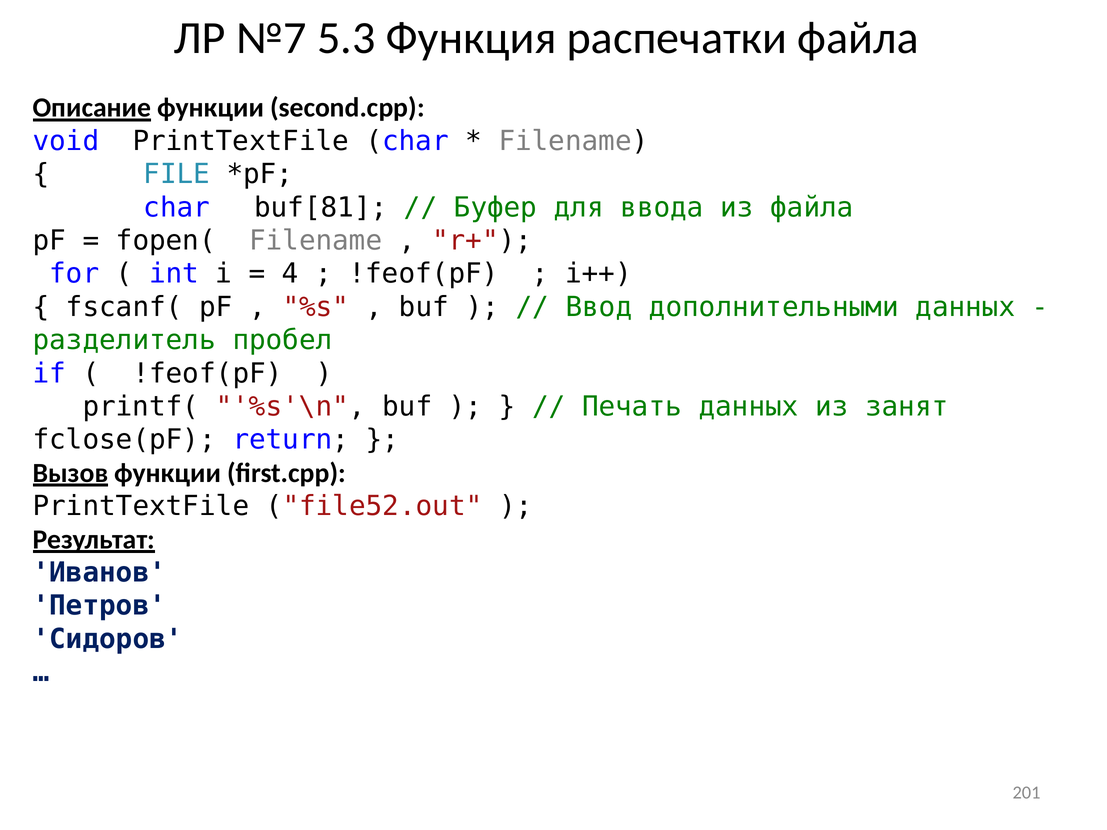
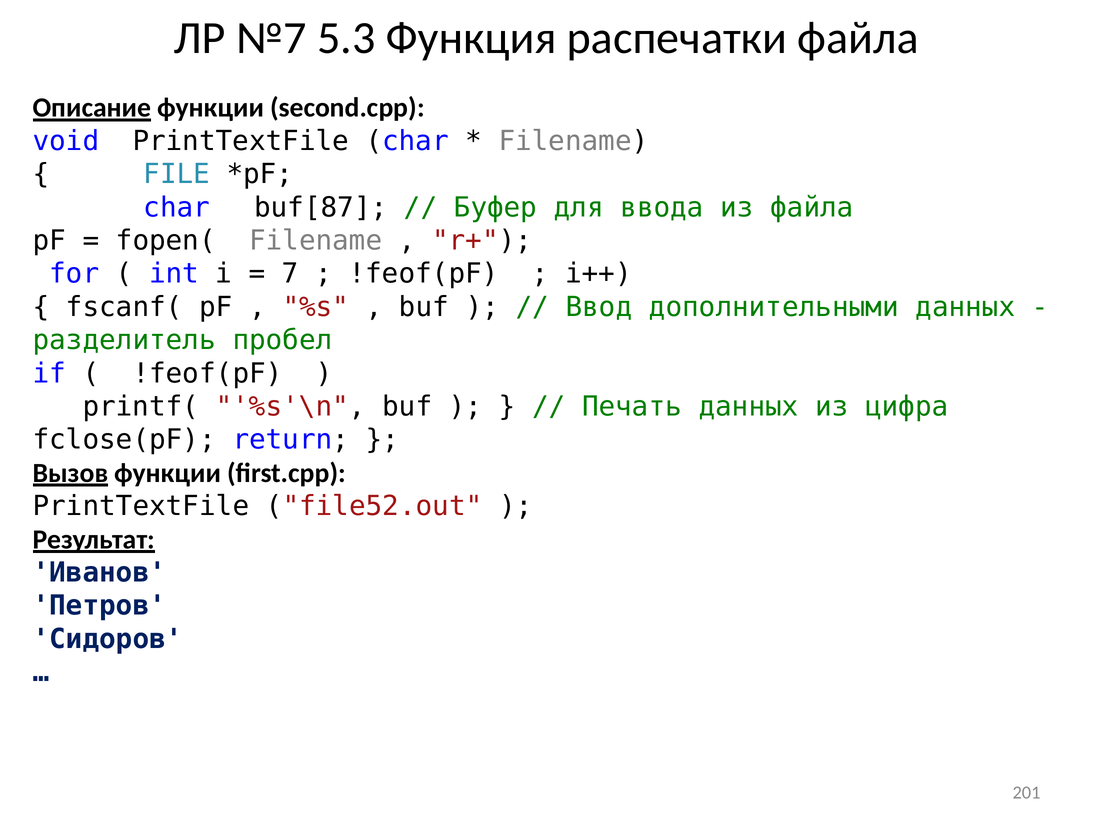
buf[81: buf[81 -> buf[87
4: 4 -> 7
занят: занят -> цифра
